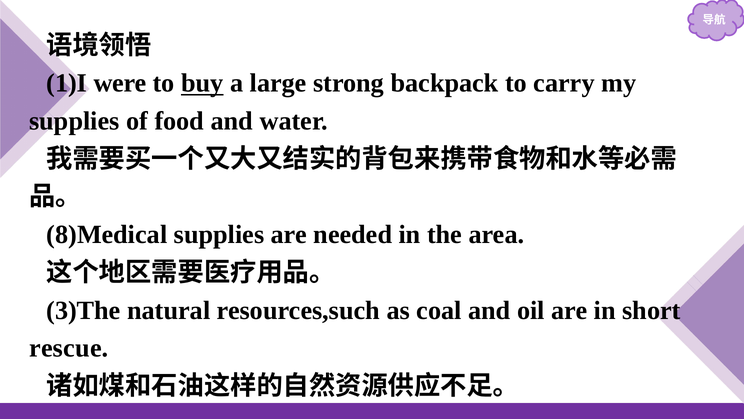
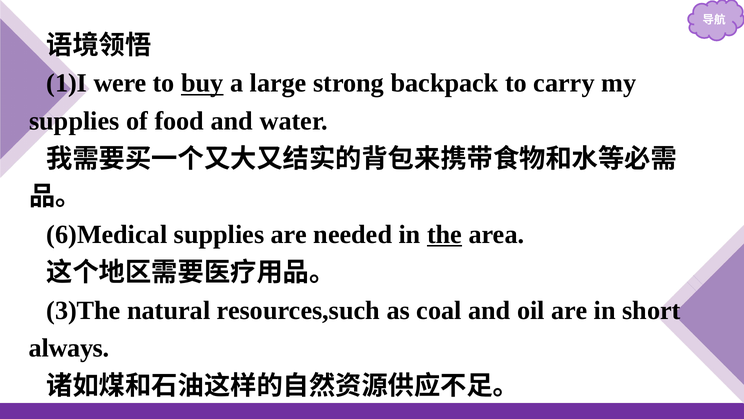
8)Medical: 8)Medical -> 6)Medical
the underline: none -> present
rescue: rescue -> always
